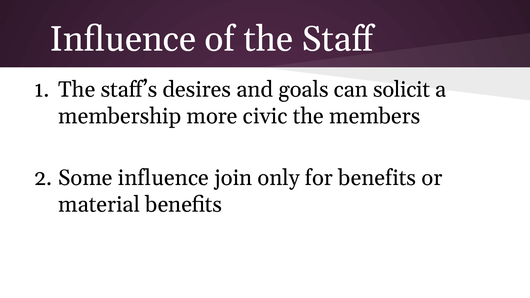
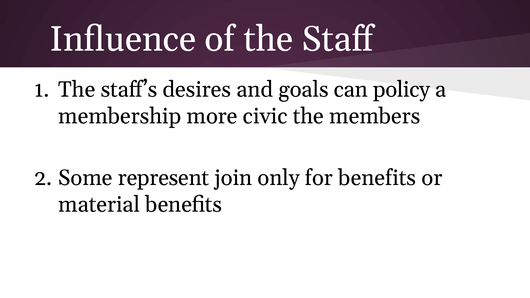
solicit: solicit -> policy
Some influence: influence -> represent
